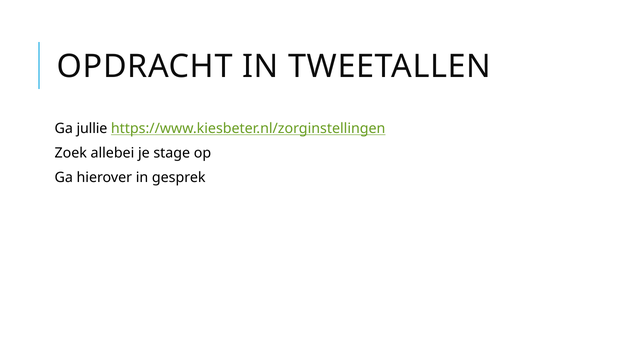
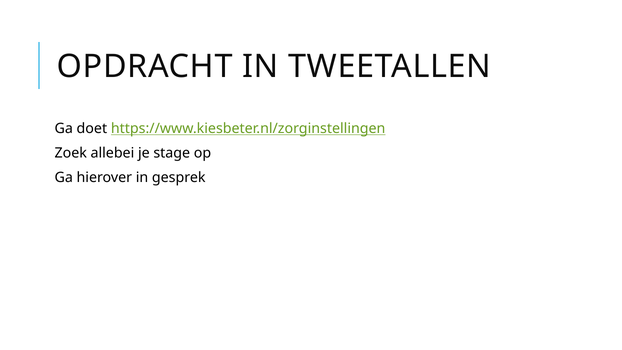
jullie: jullie -> doet
